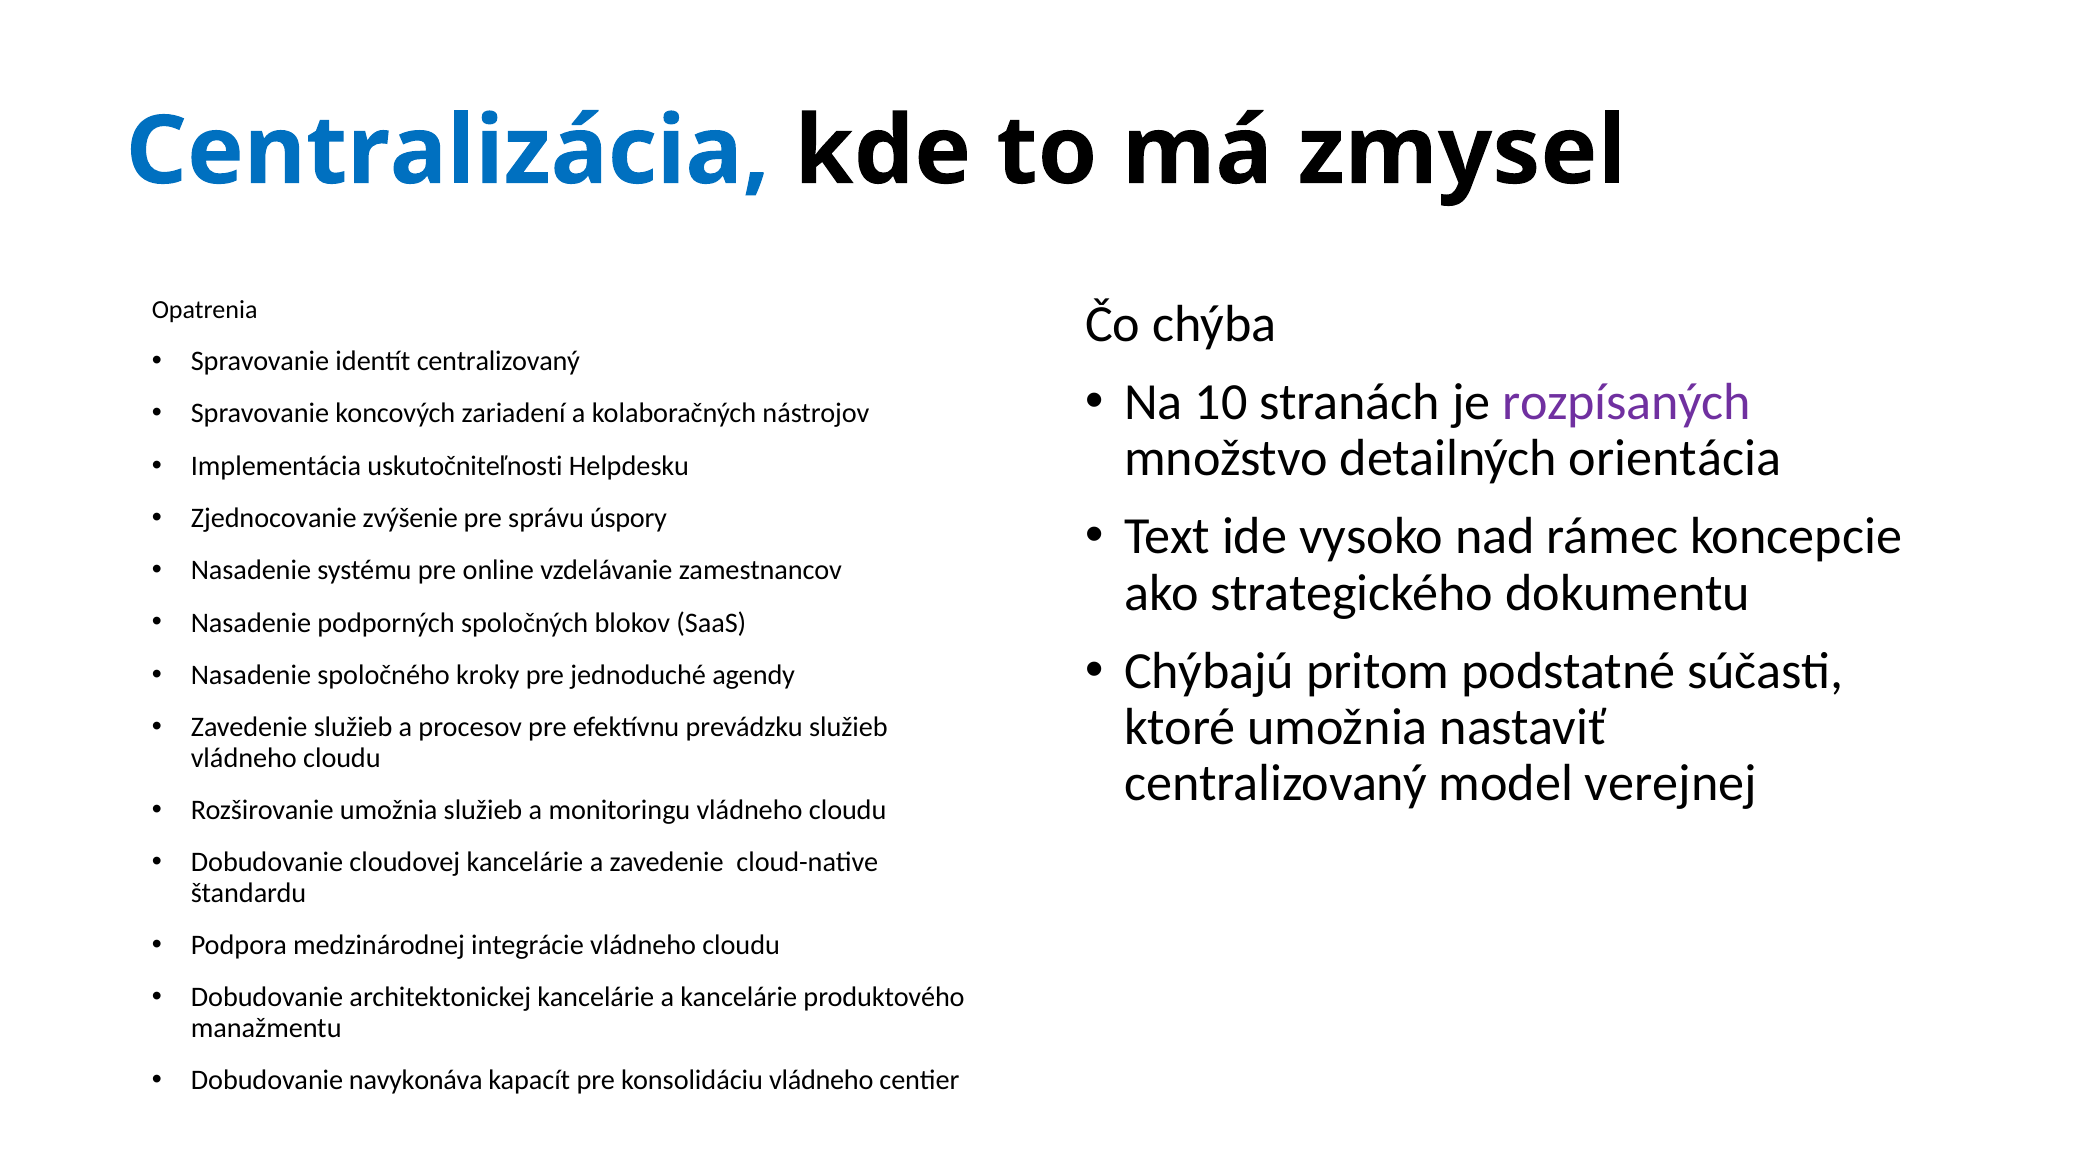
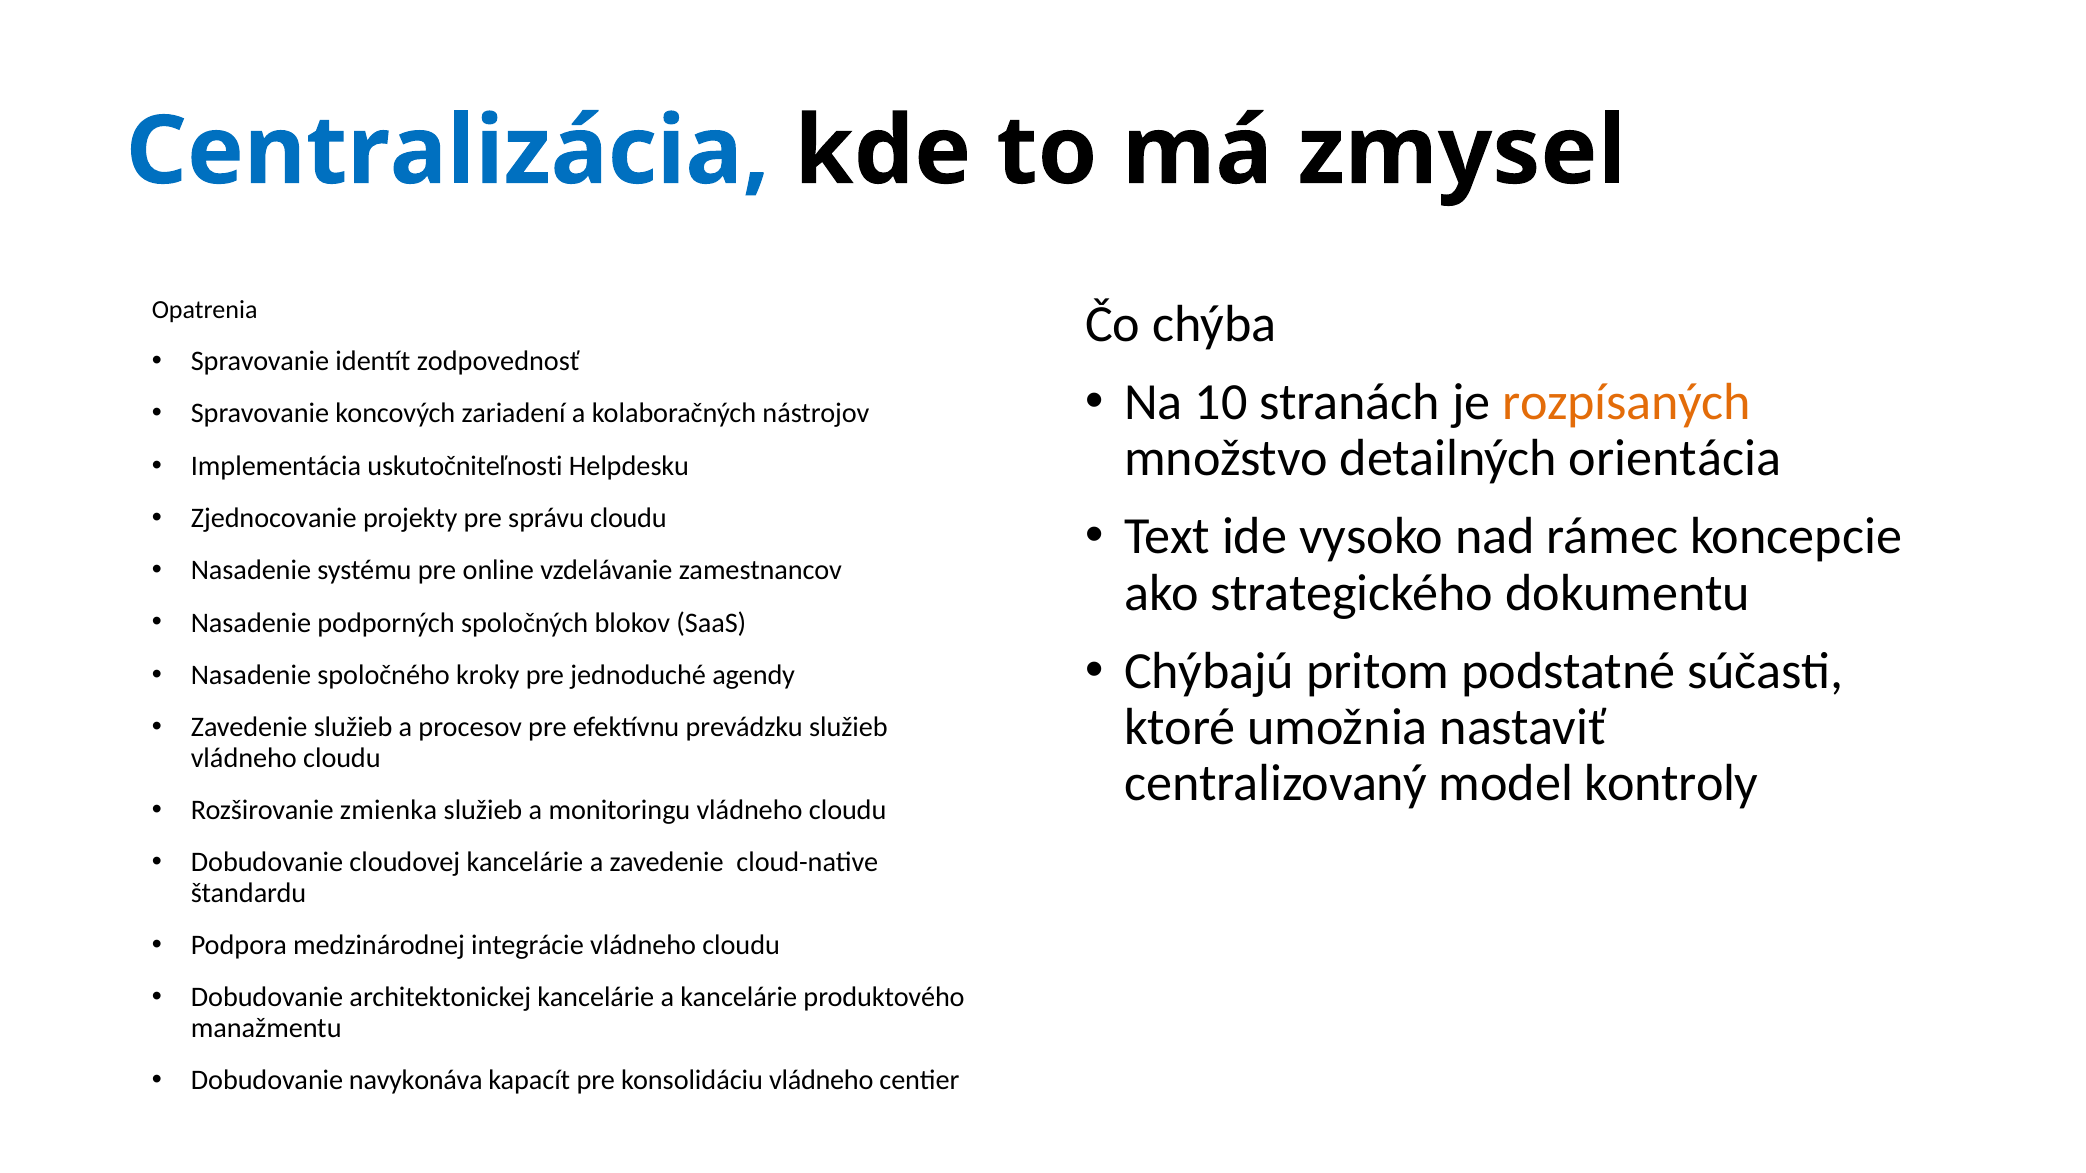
identít centralizovaný: centralizovaný -> zodpovednosť
rozpísaných colour: purple -> orange
zvýšenie: zvýšenie -> projekty
správu úspory: úspory -> cloudu
verejnej: verejnej -> kontroly
Rozširovanie umožnia: umožnia -> zmienka
